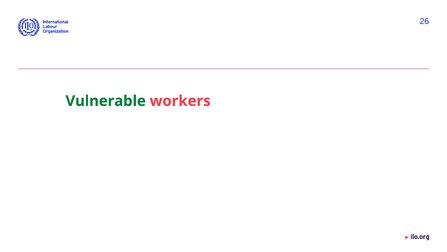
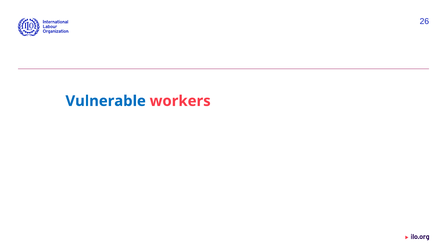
Vulnerable colour: green -> blue
